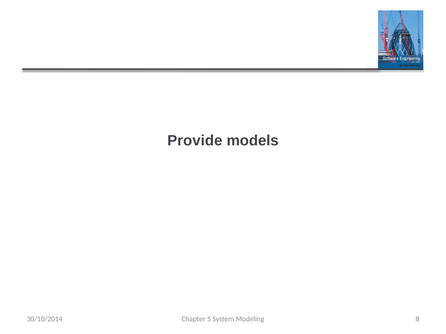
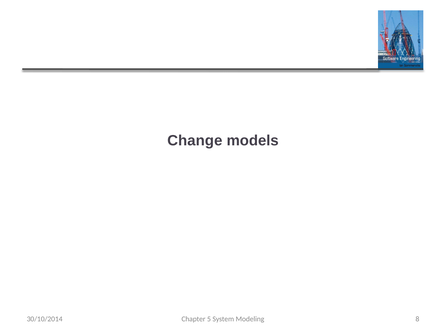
Provide: Provide -> Change
